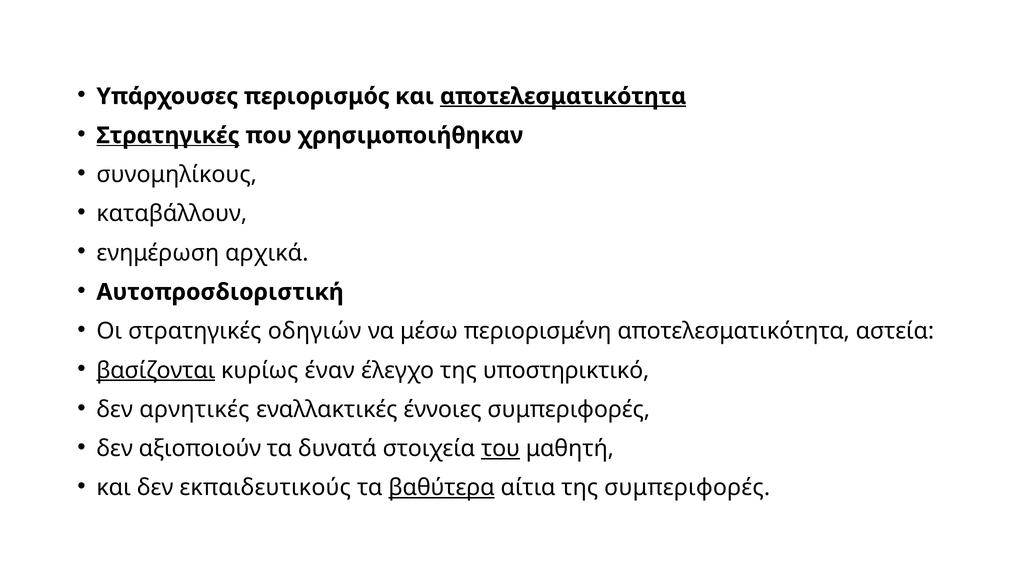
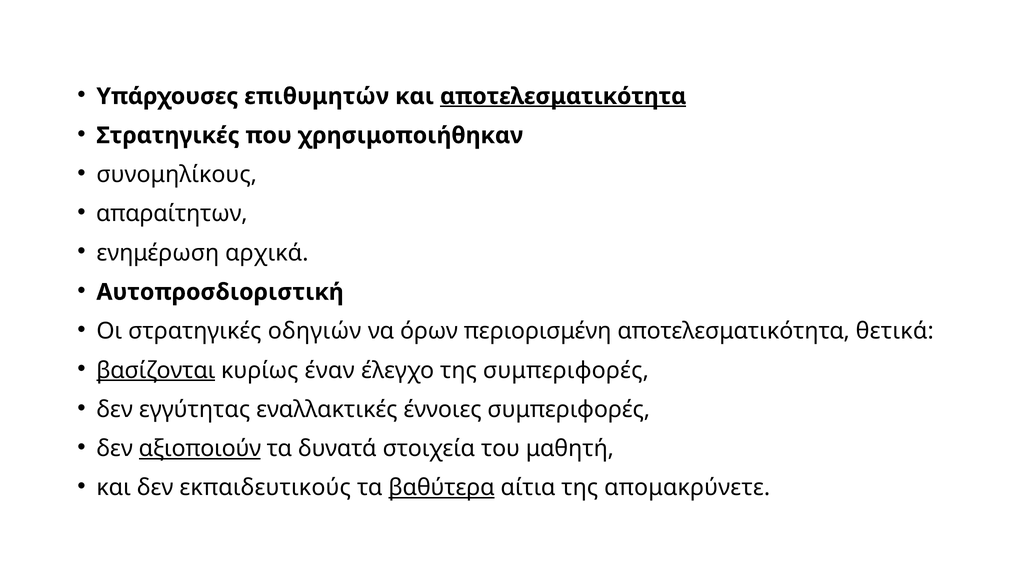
περιορισμός: περιορισμός -> επιθυμητών
Στρατηγικές at (168, 135) underline: present -> none
καταβάλλουν: καταβάλλουν -> απαραίτητων
μέσω: μέσω -> όρων
αστεία: αστεία -> θετικά
της υποστηρικτικό: υποστηρικτικό -> συμπεριφορές
αρνητικές: αρνητικές -> εγγύτητας
αξιοποιούν underline: none -> present
του underline: present -> none
της συμπεριφορές: συμπεριφορές -> απομακρύνετε
